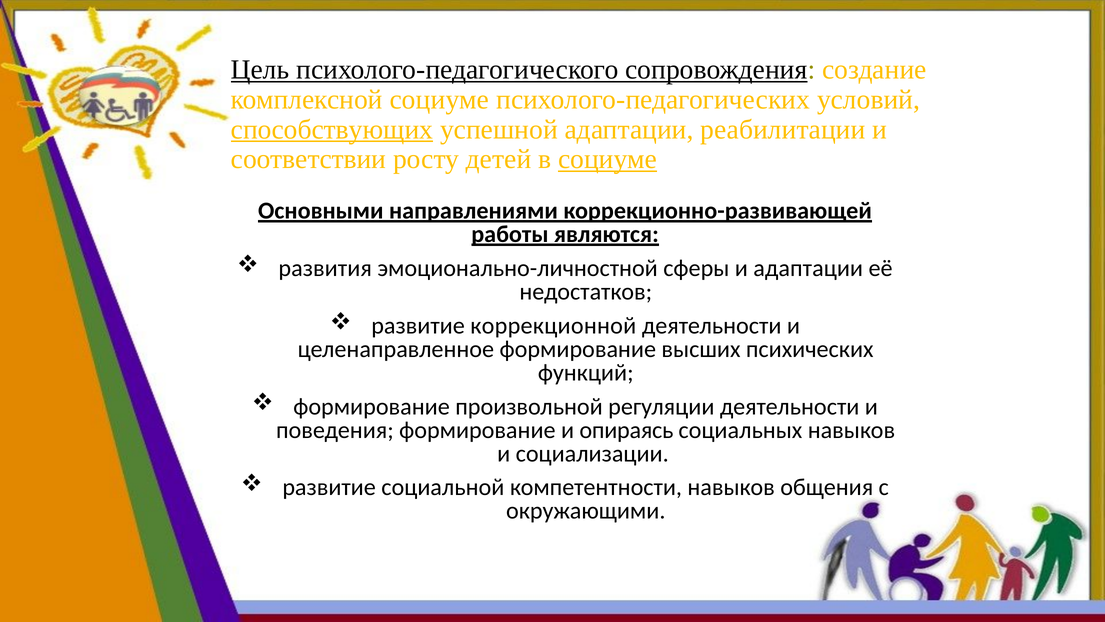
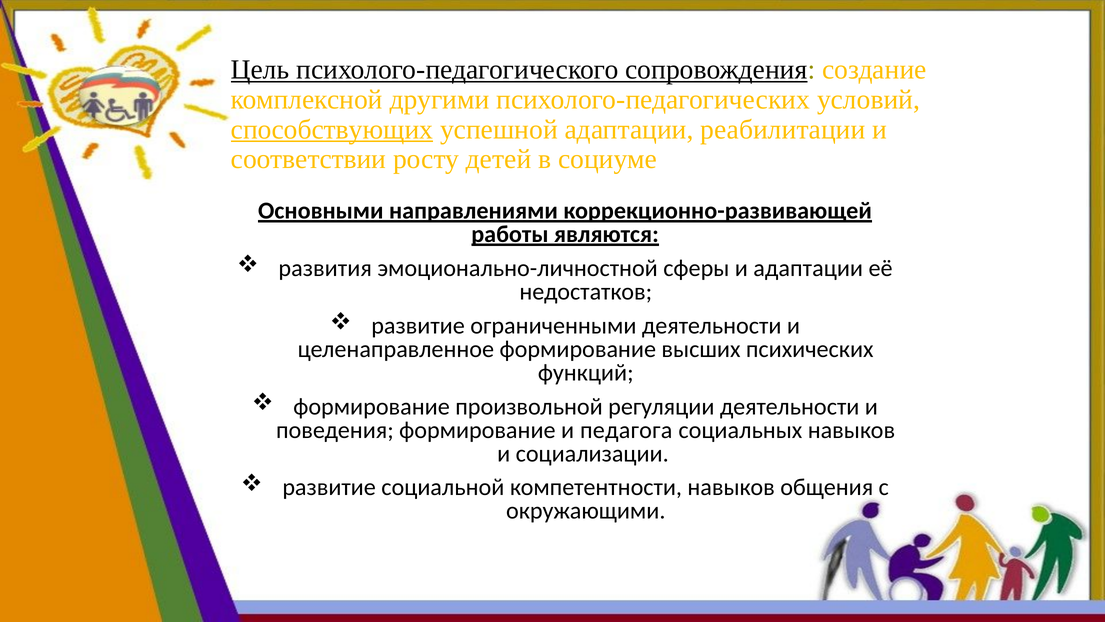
комплексной социуме: социуме -> другими
социуме at (608, 159) underline: present -> none
коррекционной: коррекционной -> ограниченными
опираясь: опираясь -> педагога
